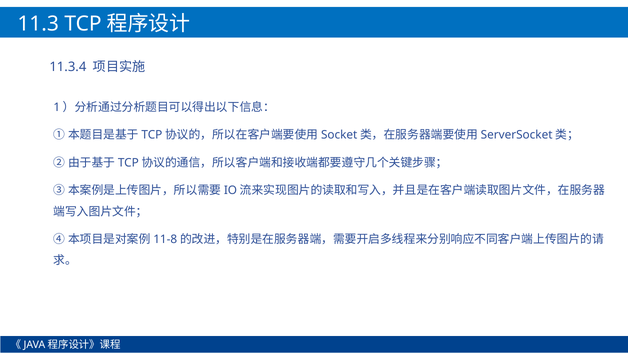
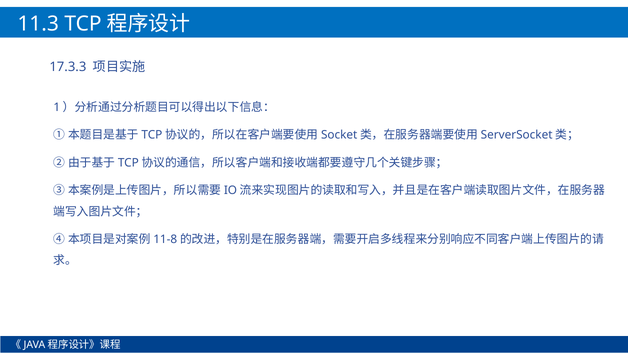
11.3.4: 11.3.4 -> 17.3.3
